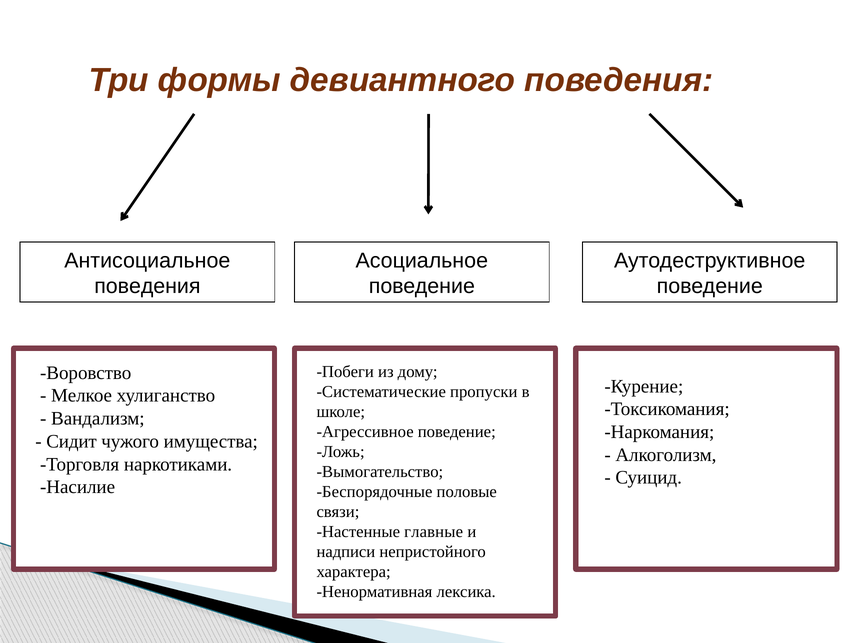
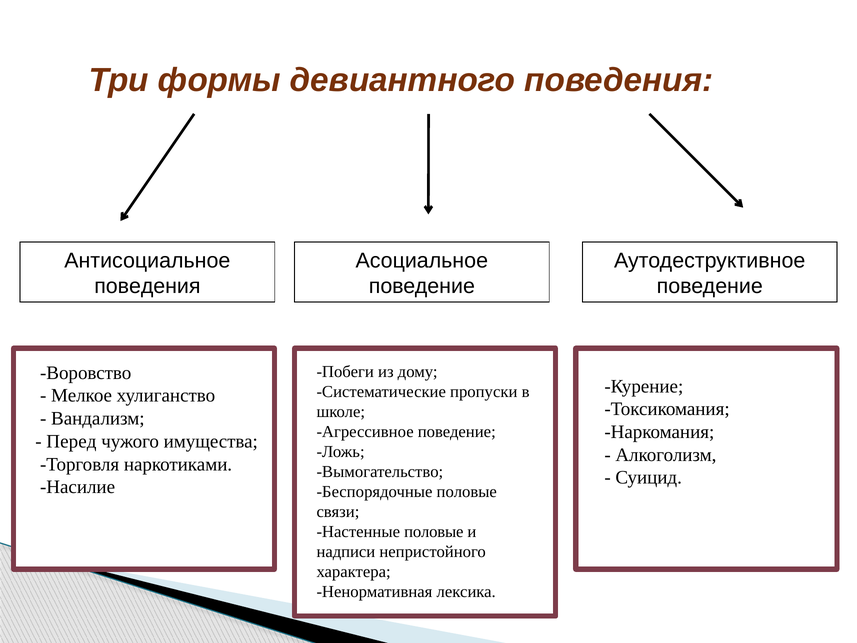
Сидит: Сидит -> Перед
Настенные главные: главные -> половые
